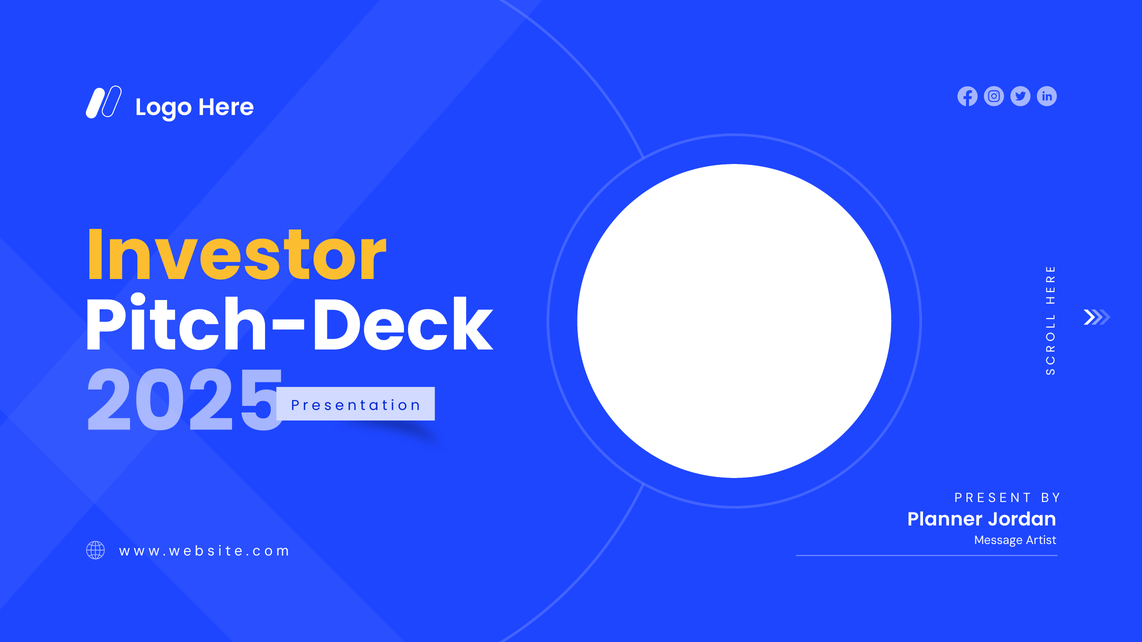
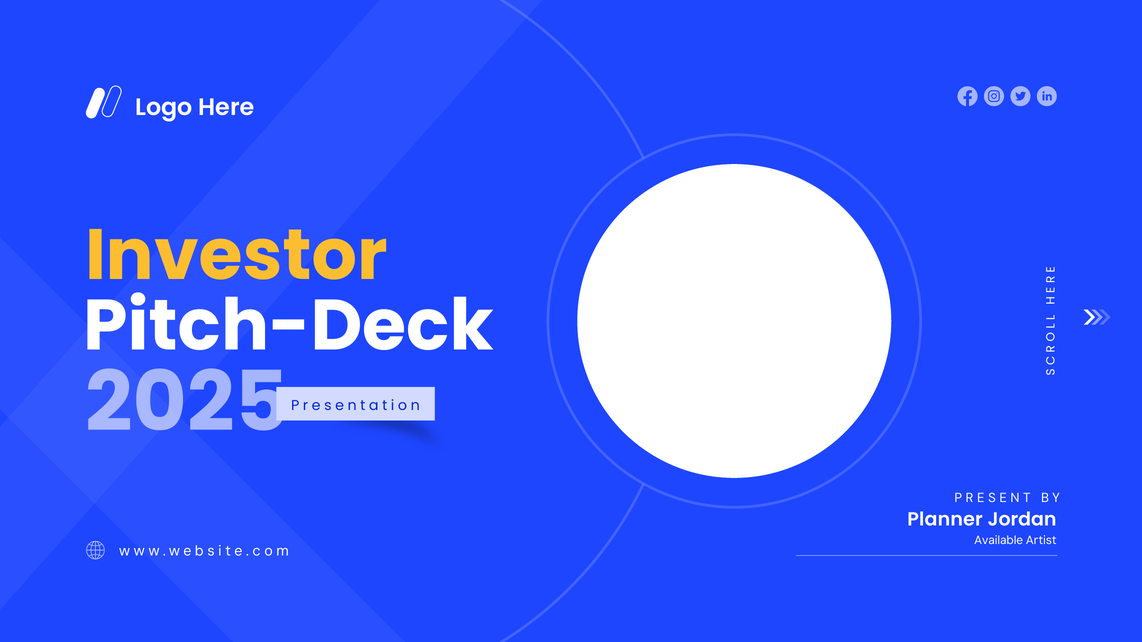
Message: Message -> Available
